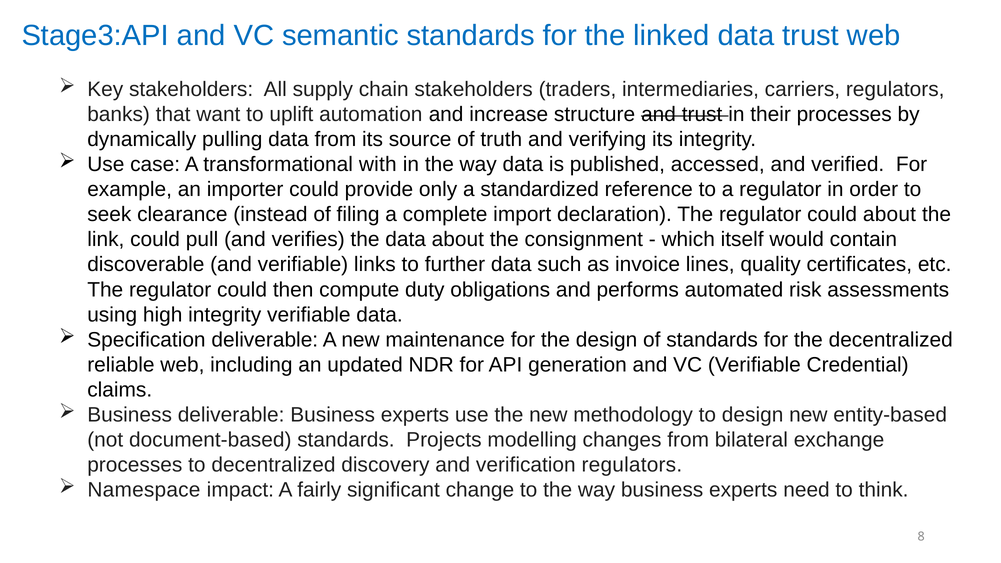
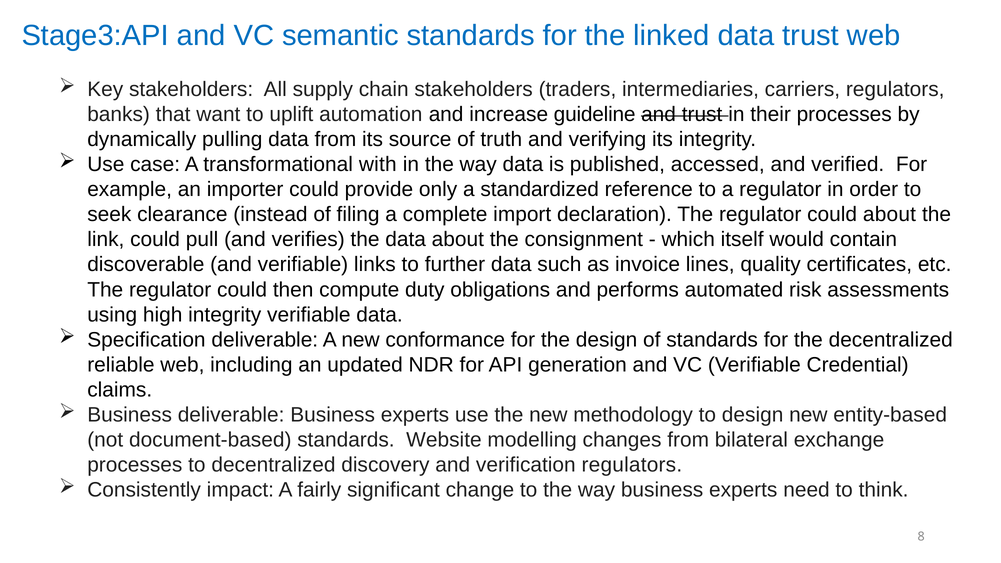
structure: structure -> guideline
maintenance: maintenance -> conformance
Projects: Projects -> Website
Namespace: Namespace -> Consistently
